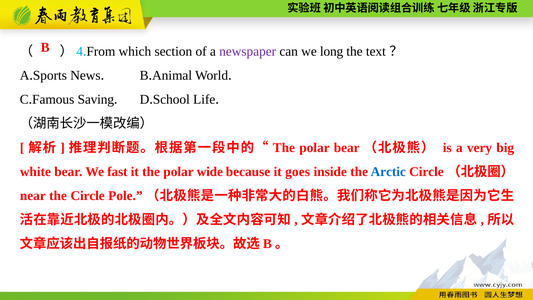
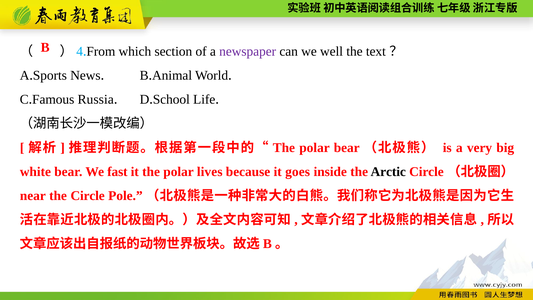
long: long -> well
Saving: Saving -> Russia
wide: wide -> lives
Arctic colour: blue -> black
